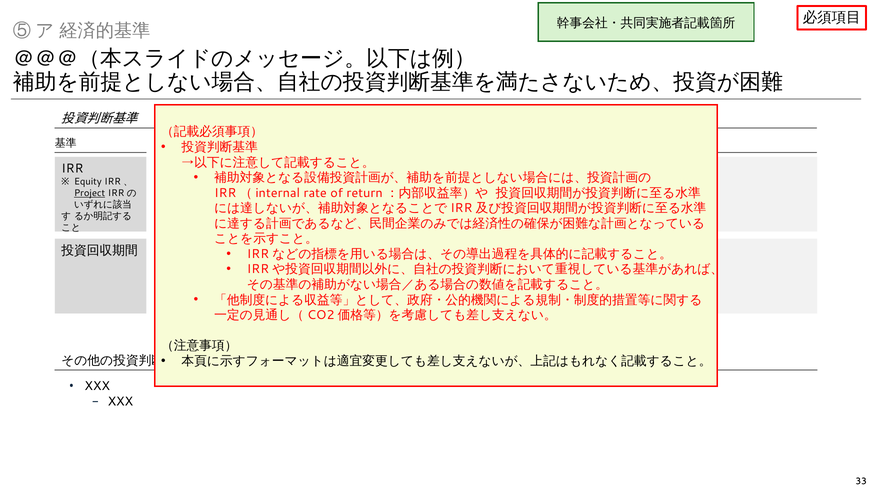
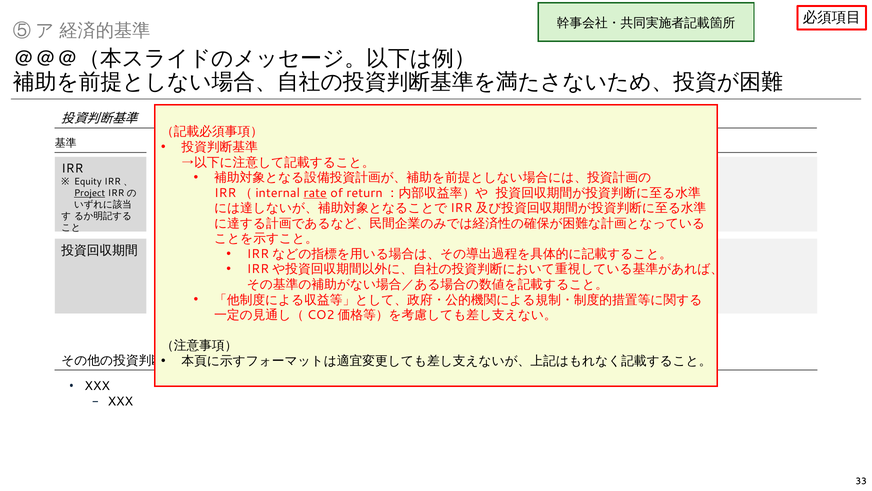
rate underline: none -> present
